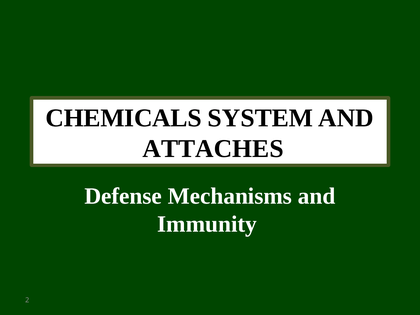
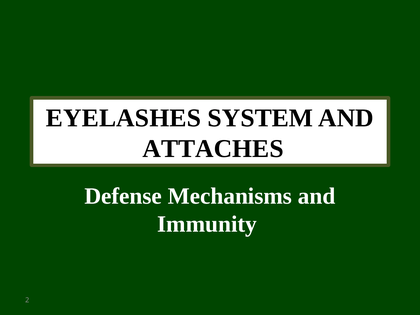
CHEMICALS: CHEMICALS -> EYELASHES
